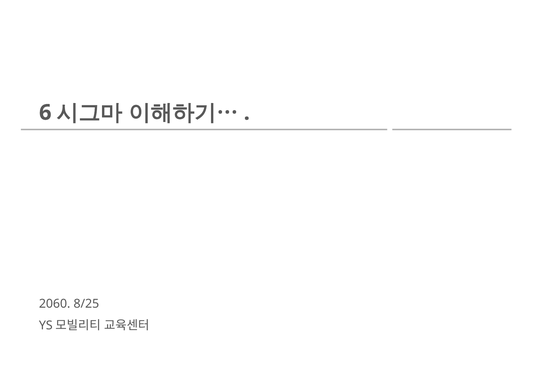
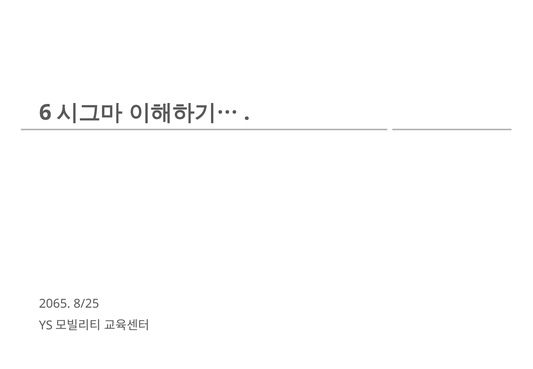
2060: 2060 -> 2065
